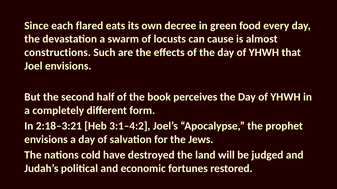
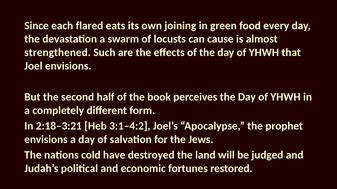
decree: decree -> joining
constructions: constructions -> strengthened
